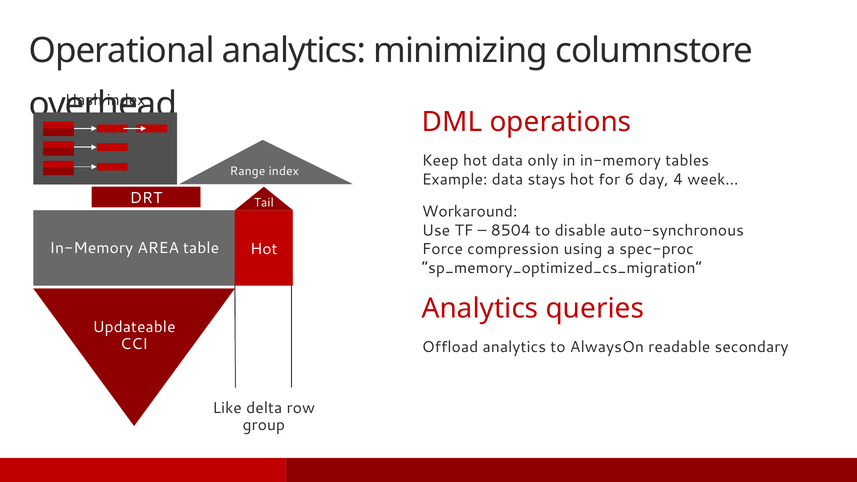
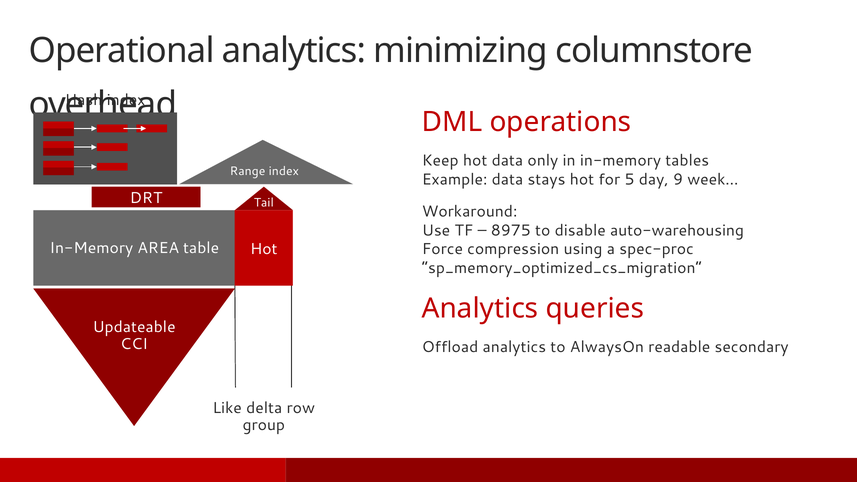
6: 6 -> 5
4: 4 -> 9
8504: 8504 -> 8975
auto-synchronous: auto-synchronous -> auto-warehousing
